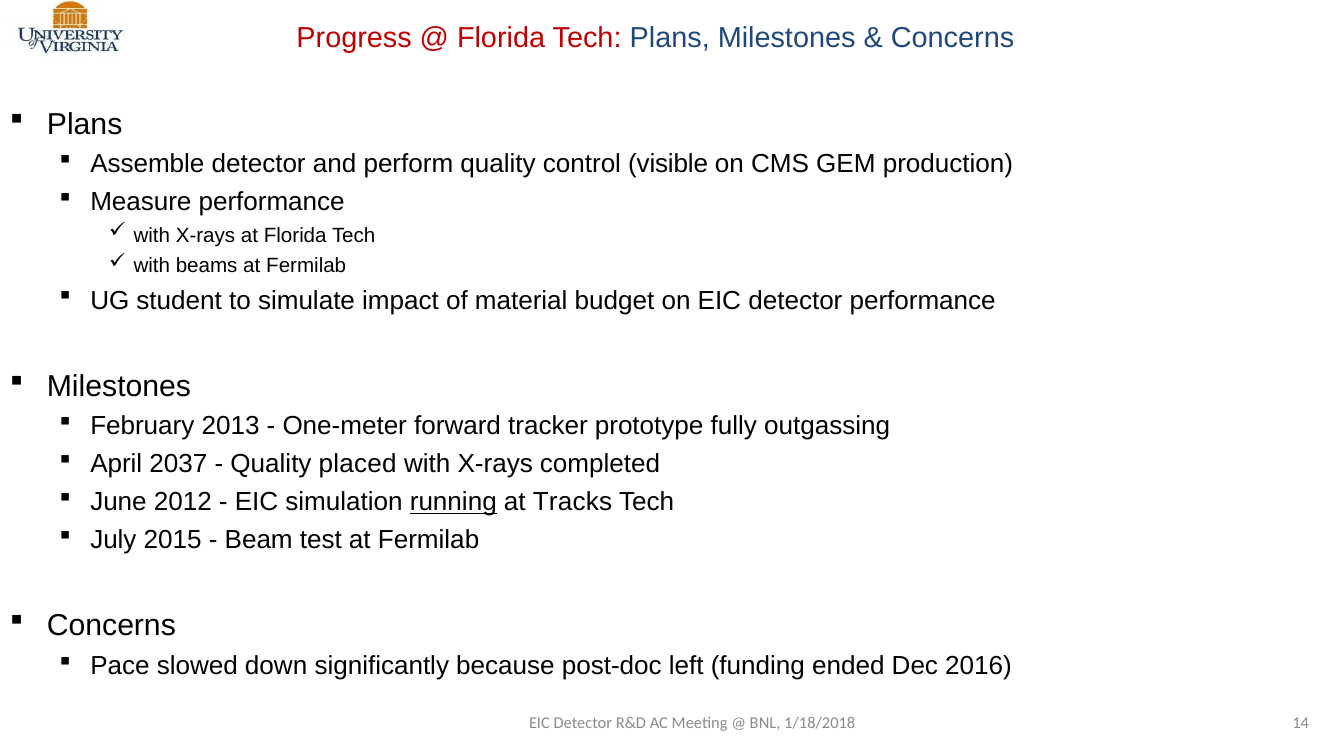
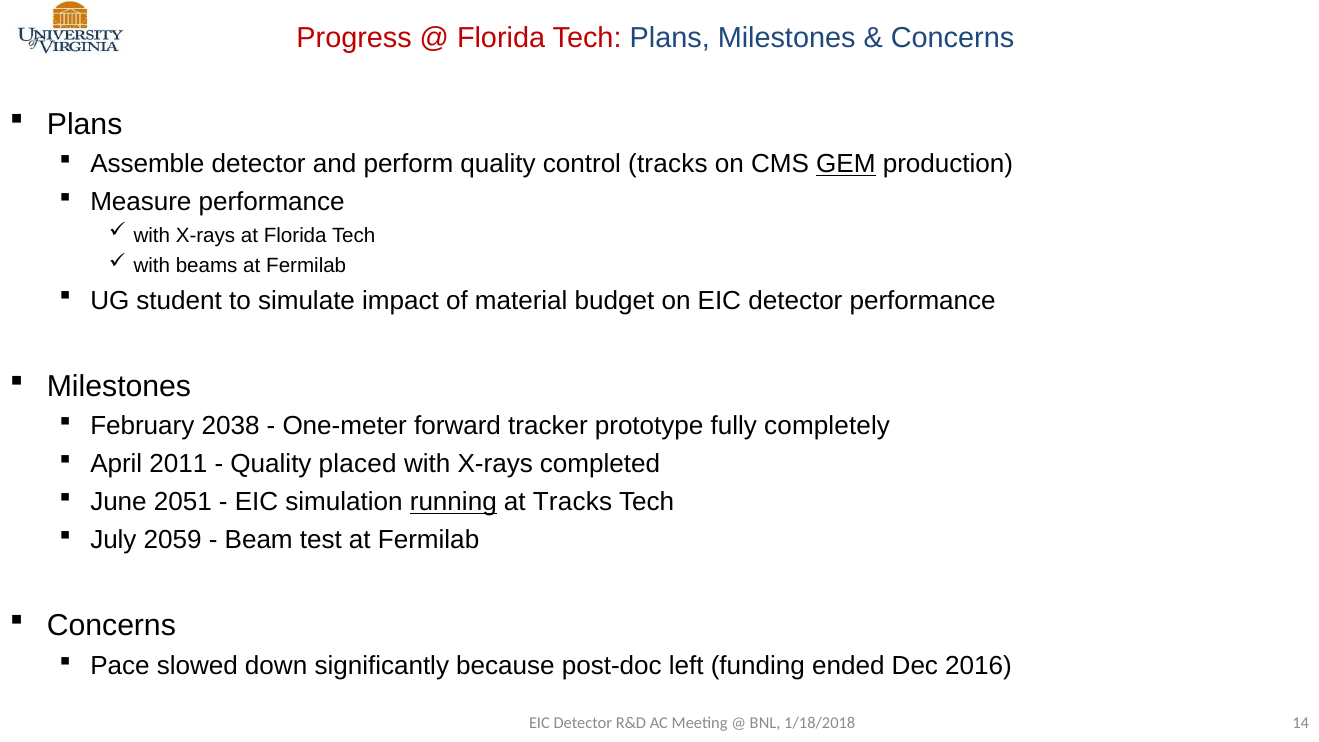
control visible: visible -> tracks
GEM underline: none -> present
2013: 2013 -> 2038
outgassing: outgassing -> completely
2037: 2037 -> 2011
2012: 2012 -> 2051
2015: 2015 -> 2059
